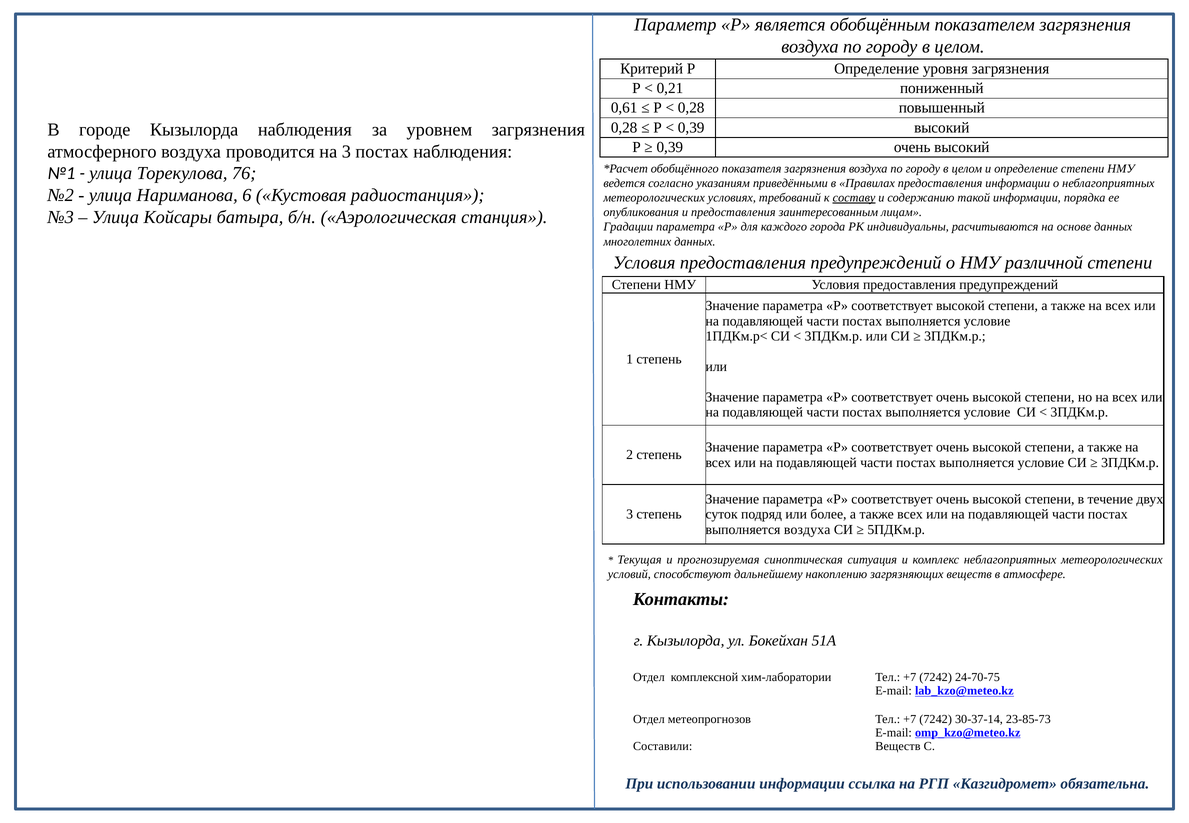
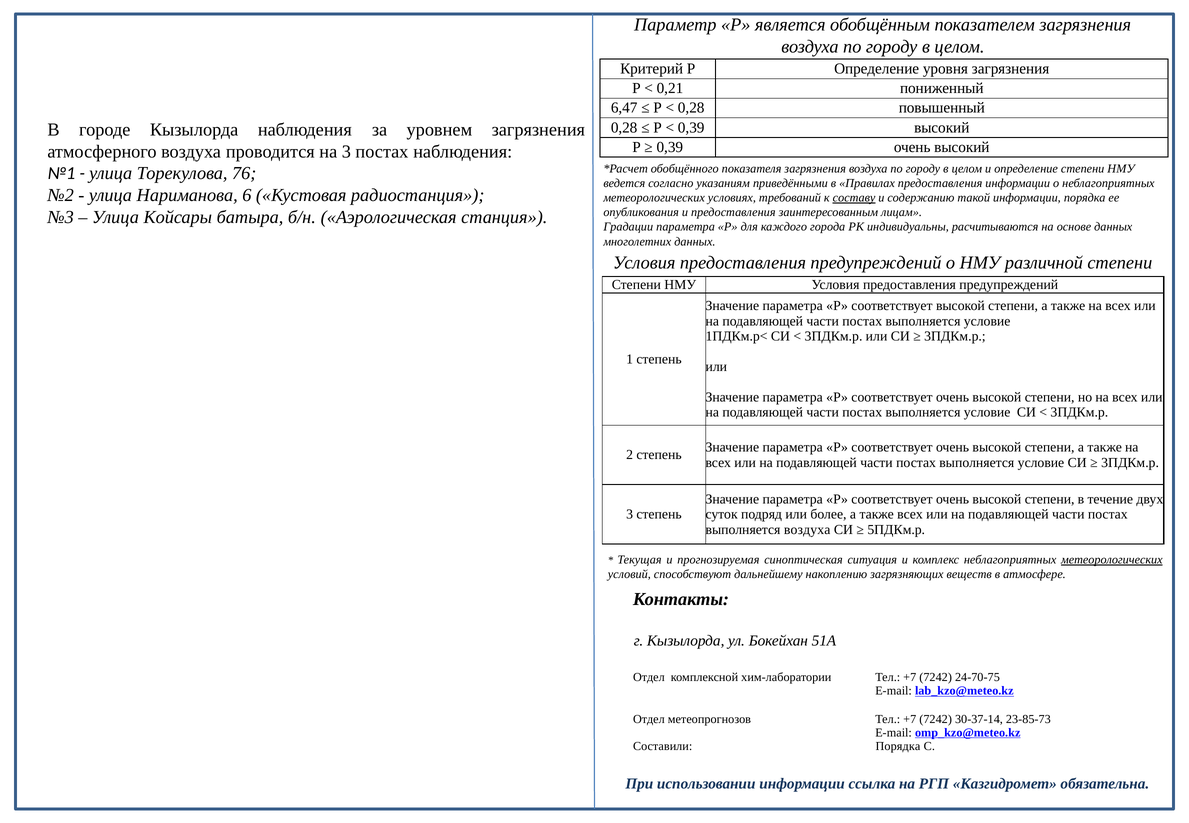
0,61: 0,61 -> 6,47
метеорологических at (1112, 560) underline: none -> present
Веществ at (898, 746): Веществ -> Порядка
